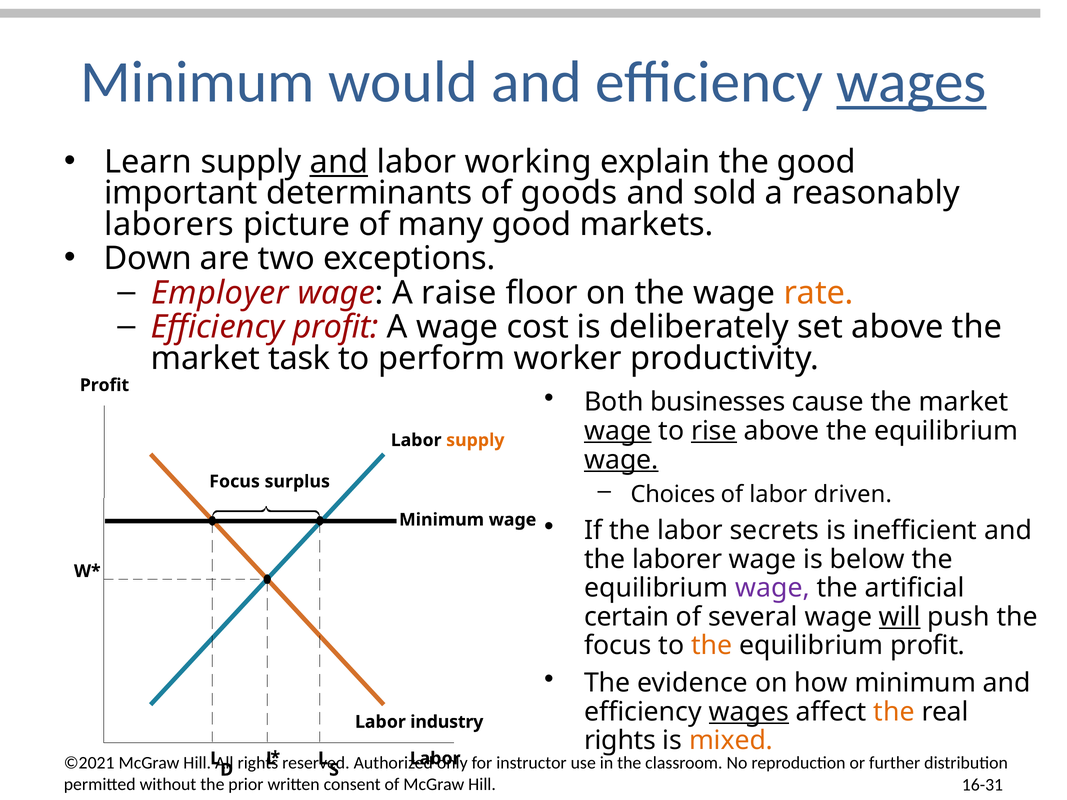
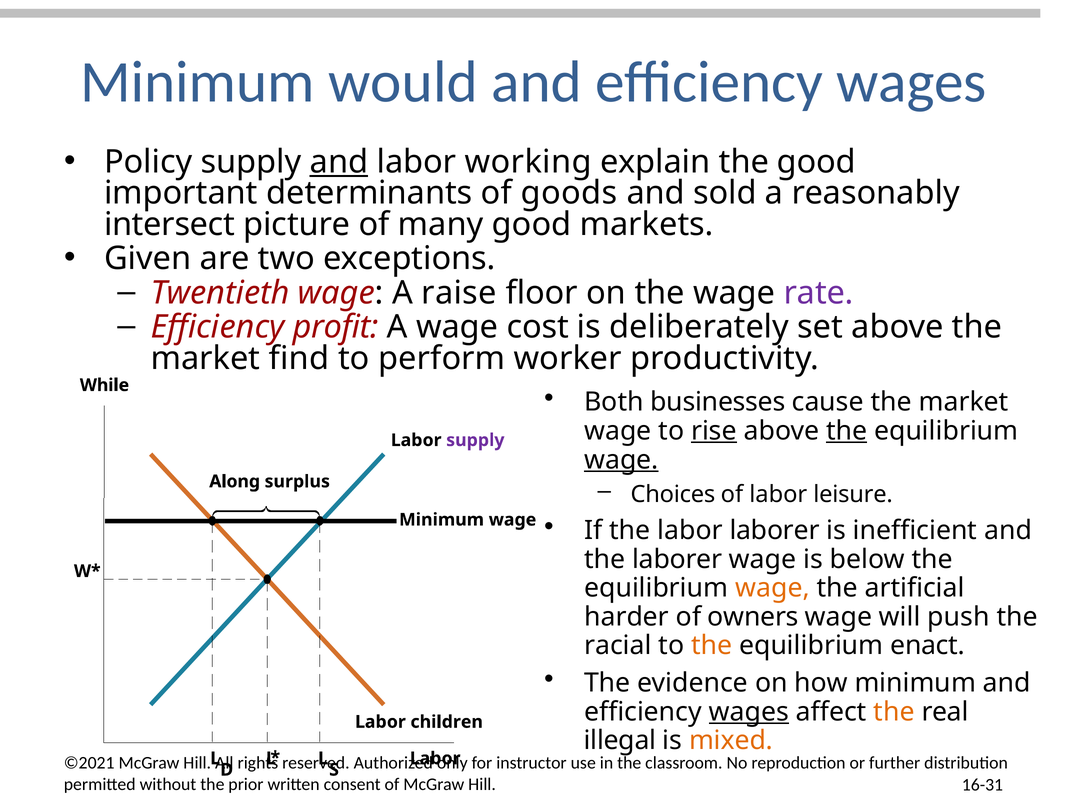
wages at (911, 82) underline: present -> none
Learn: Learn -> Policy
laborers: laborers -> intersect
Down: Down -> Given
Employer: Employer -> Twentieth
rate colour: orange -> purple
task: task -> find
Profit at (104, 385): Profit -> While
wage at (618, 431) underline: present -> none
the at (847, 431) underline: none -> present
supply at (475, 440) colour: orange -> purple
Focus at (235, 482): Focus -> Along
driven: driven -> leisure
labor secrets: secrets -> laborer
wage at (772, 588) colour: purple -> orange
certain: certain -> harder
several: several -> owners
will underline: present -> none
focus at (618, 646): focus -> racial
equilibrium profit: profit -> enact
industry: industry -> children
rights at (620, 741): rights -> illegal
